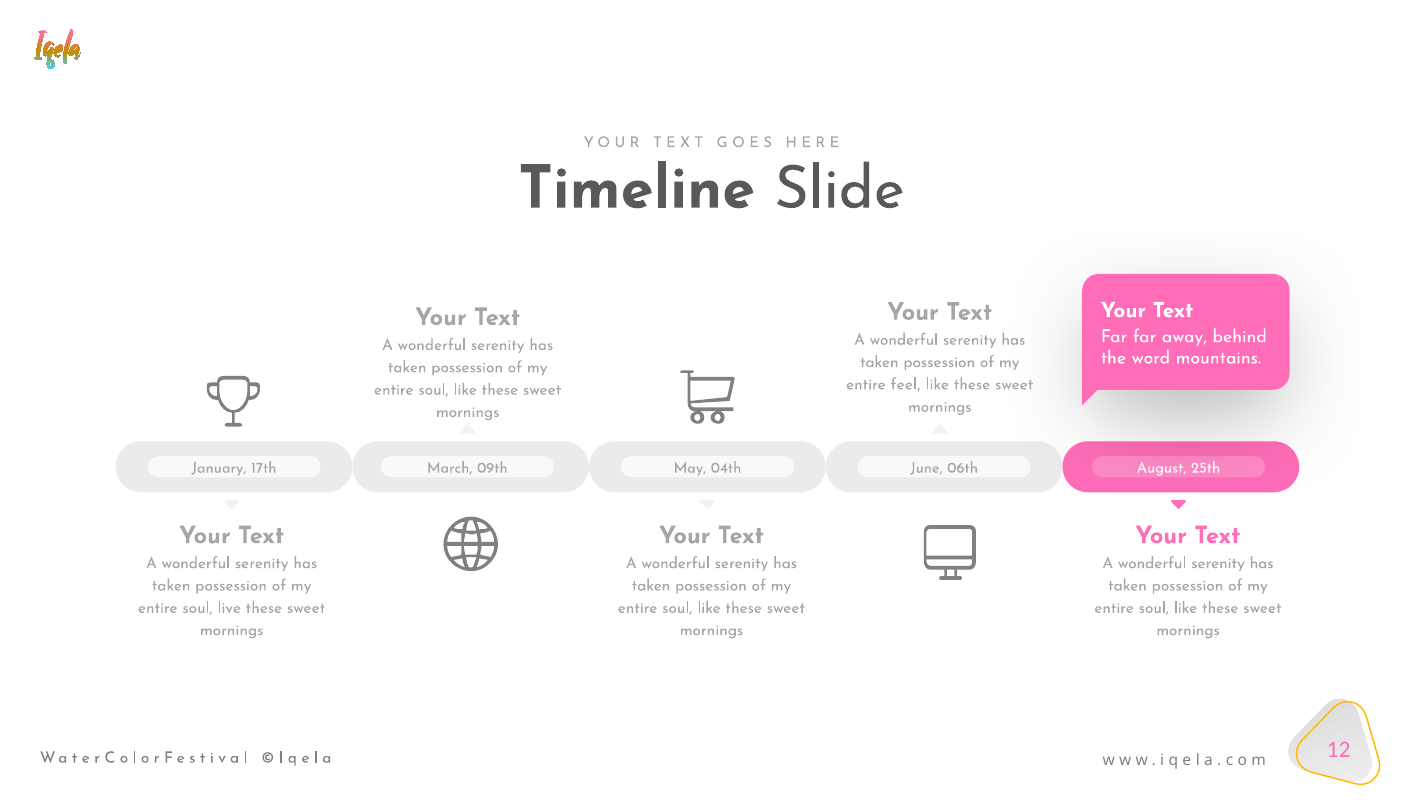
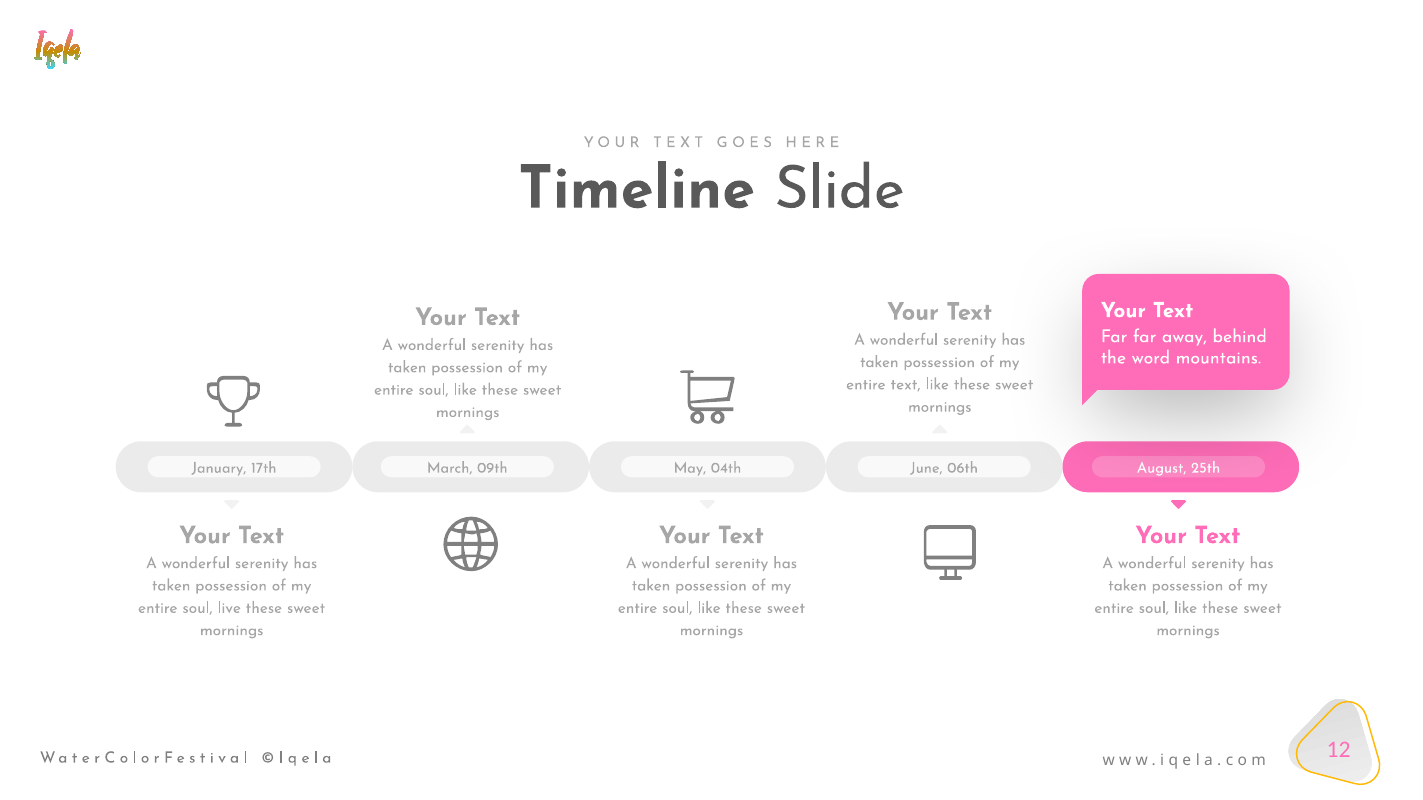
entire feel: feel -> text
